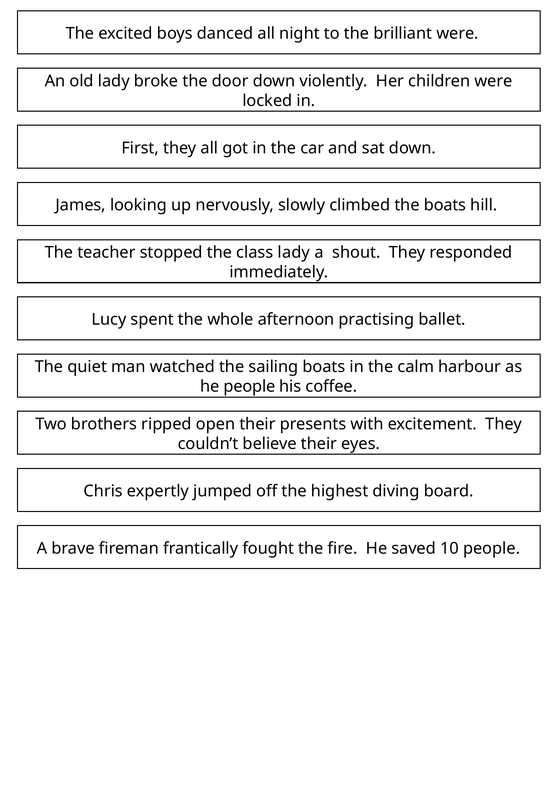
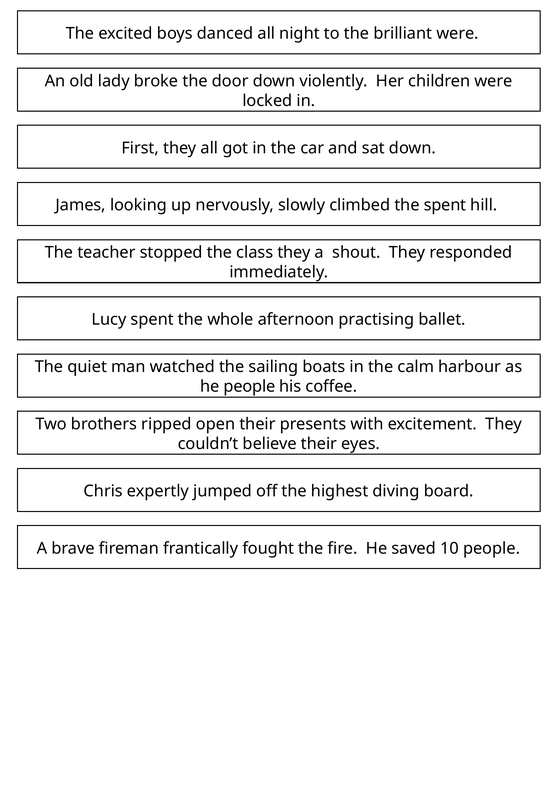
the boats: boats -> spent
class lady: lady -> they
